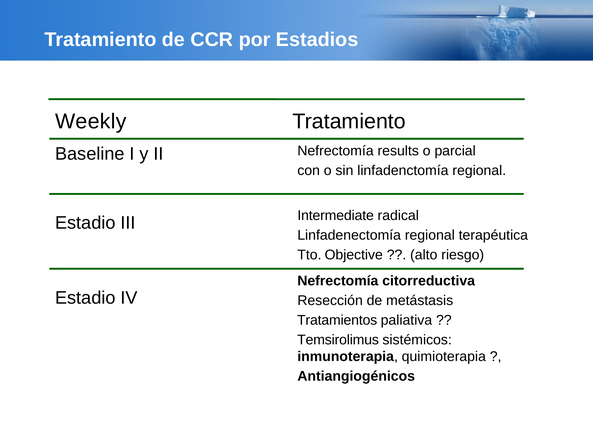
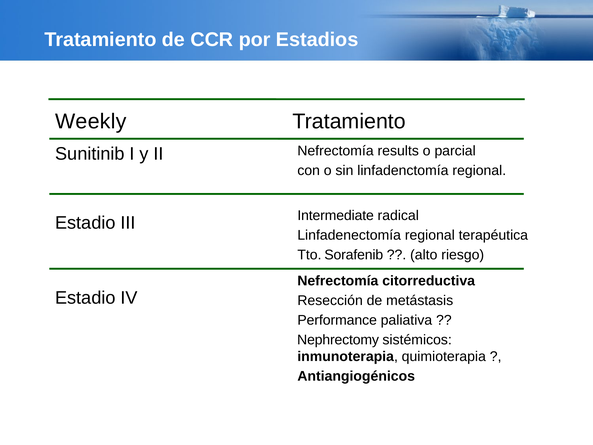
Baseline: Baseline -> Sunitinib
Objective: Objective -> Sorafenib
Tratamientos: Tratamientos -> Performance
Temsirolimus: Temsirolimus -> Nephrectomy
